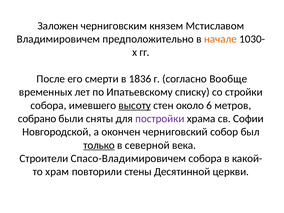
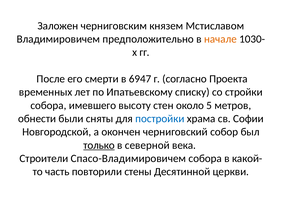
1836: 1836 -> 6947
Вообще: Вообще -> Проекта
высоту underline: present -> none
6: 6 -> 5
собрано: собрано -> обнести
постройки colour: purple -> blue
храм: храм -> часть
